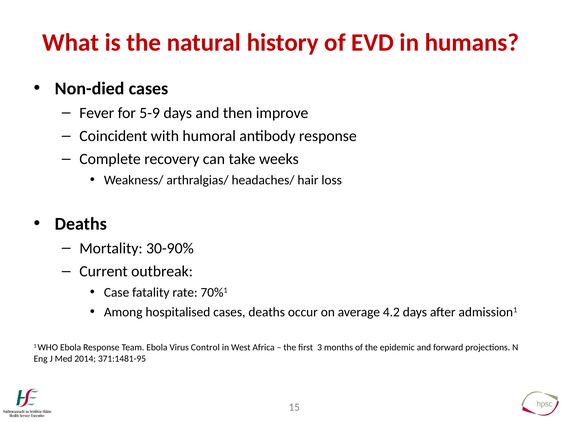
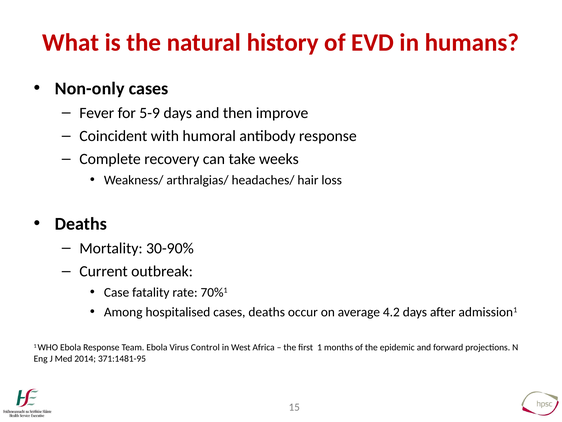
Non-died: Non-died -> Non-only
first 3: 3 -> 1
